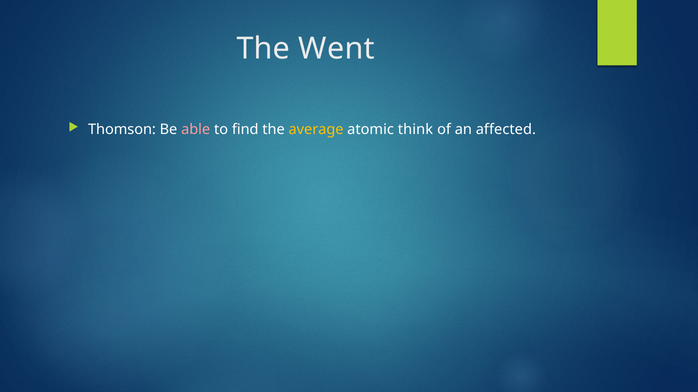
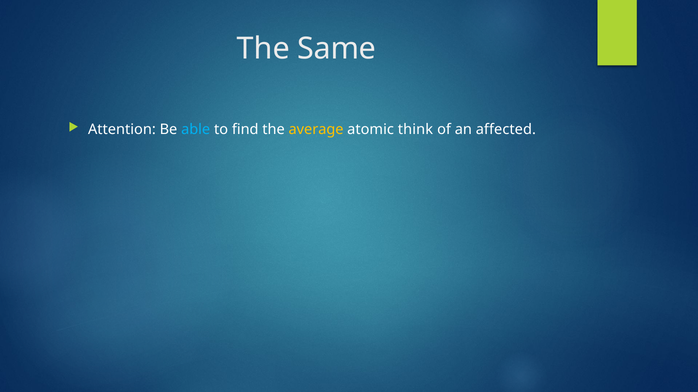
Went: Went -> Same
Thomson: Thomson -> Attention
able colour: pink -> light blue
